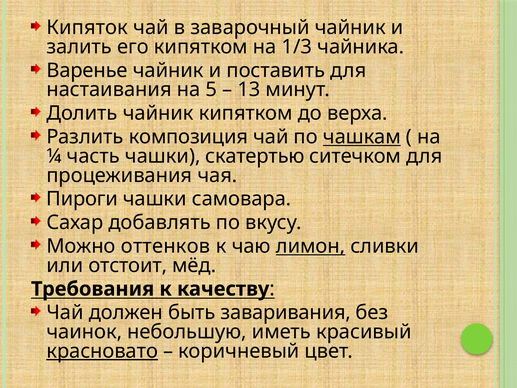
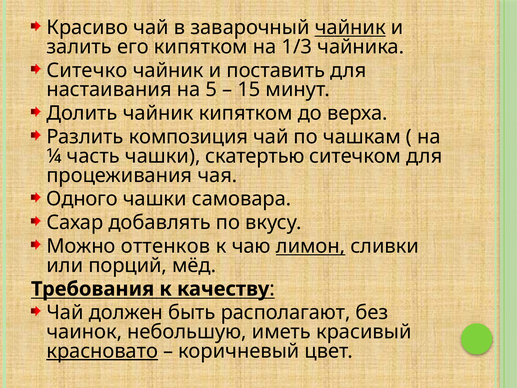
Кипяток: Кипяток -> Красиво
чайник at (350, 28) underline: none -> present
Варенье: Варенье -> Ситечко
13: 13 -> 15
чашкам underline: present -> none
Пироги: Пироги -> Одного
отстоит: отстоит -> порций
заваривания: заваривания -> располагают
